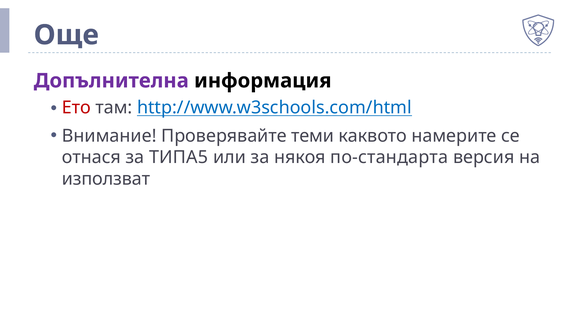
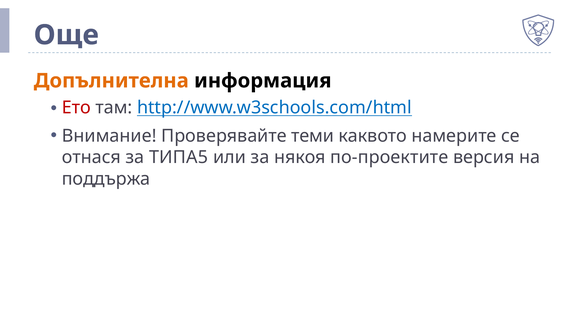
Допълнителна colour: purple -> orange
по-стандарта: по-стандарта -> по-проектите
използват: използват -> поддържа
